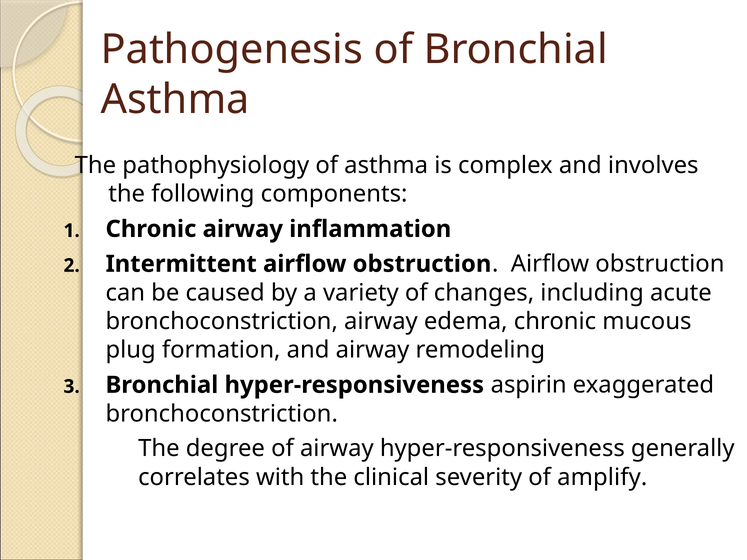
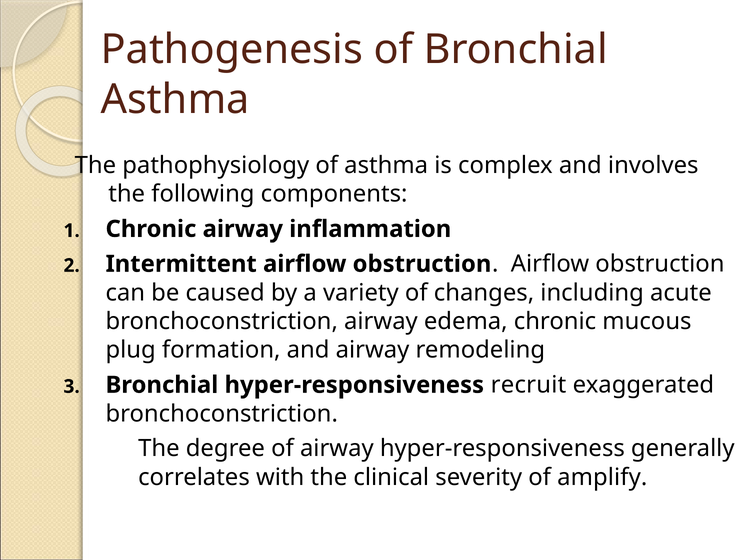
aspirin: aspirin -> recruit
